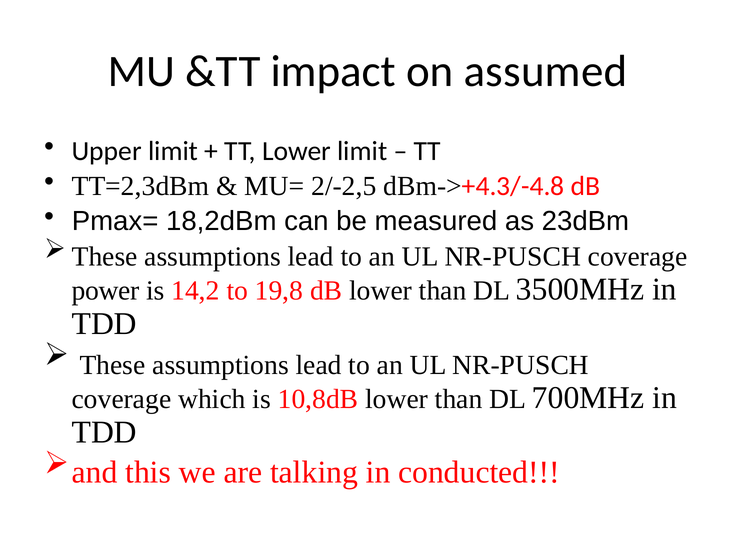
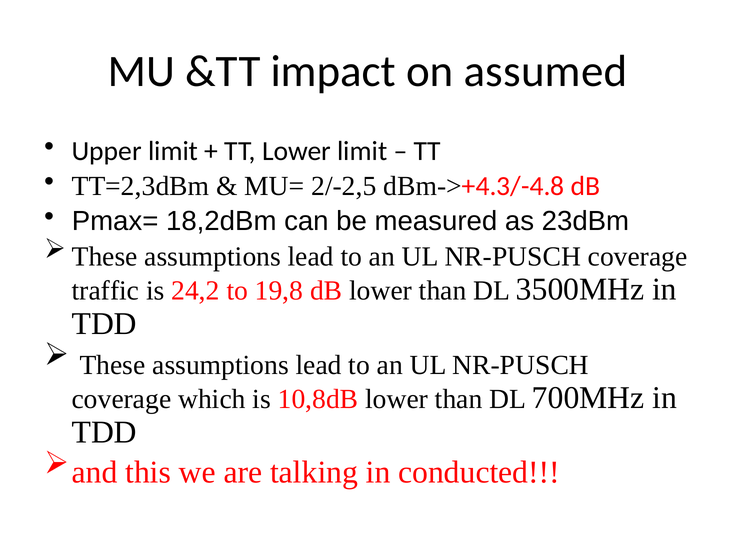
power: power -> traffic
14,2: 14,2 -> 24,2
